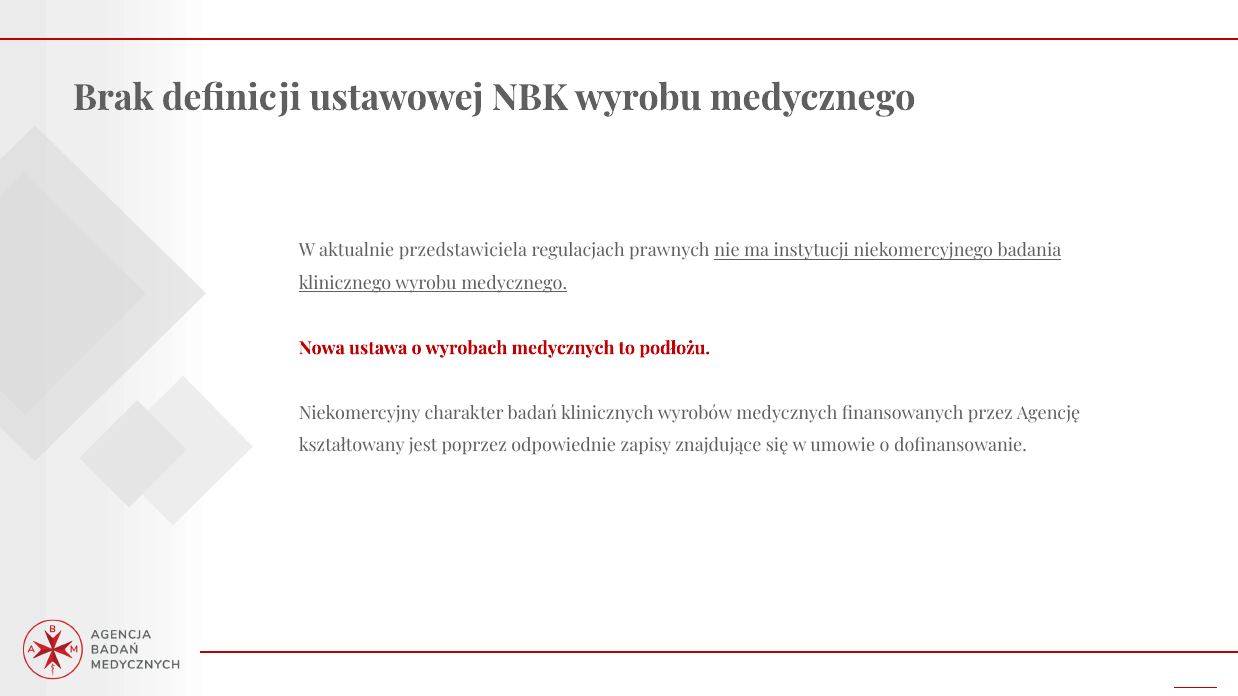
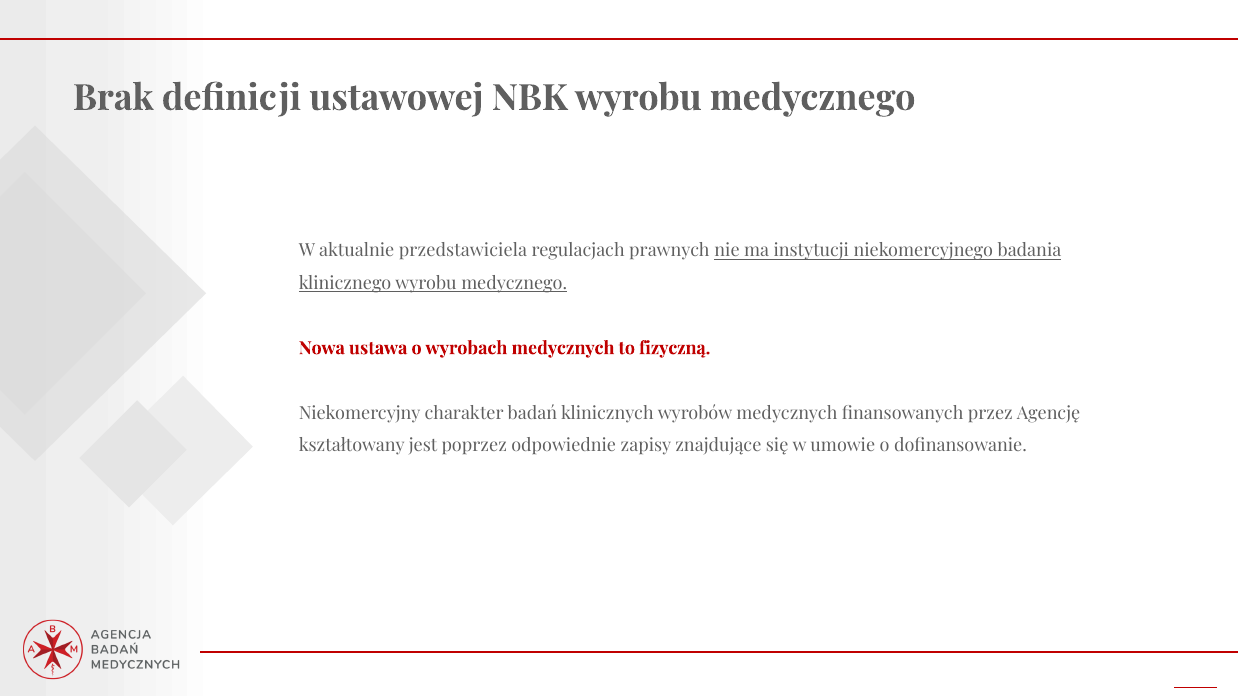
podłożu: podłożu -> fizyczną
